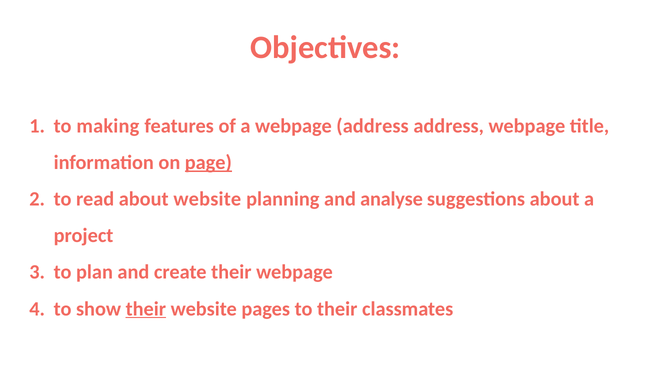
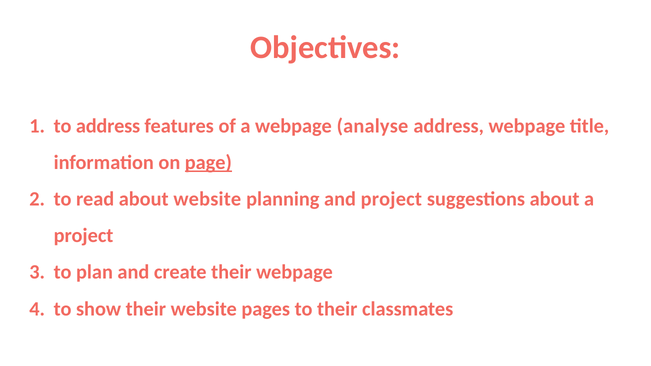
to making: making -> address
webpage address: address -> analyse
and analyse: analyse -> project
their at (146, 309) underline: present -> none
